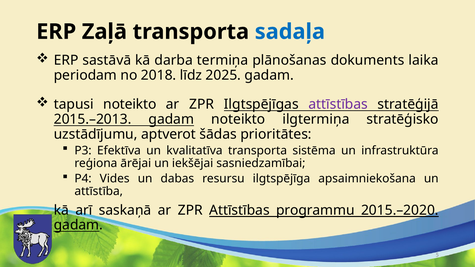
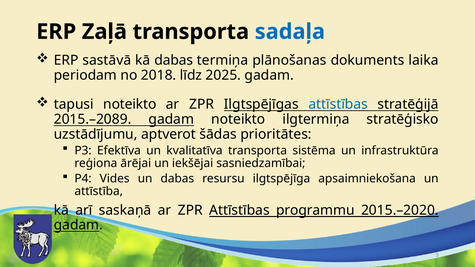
kā darba: darba -> dabas
attīstības at (338, 104) colour: purple -> blue
2015.–2013: 2015.–2013 -> 2015.–2089
